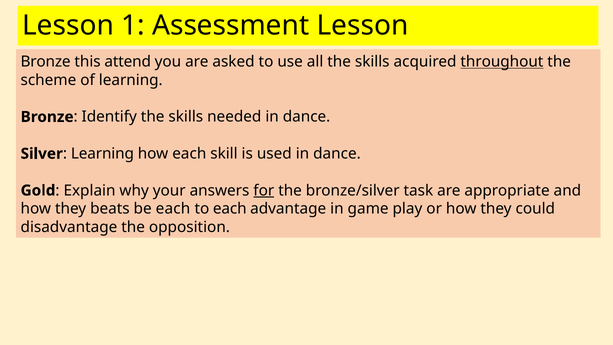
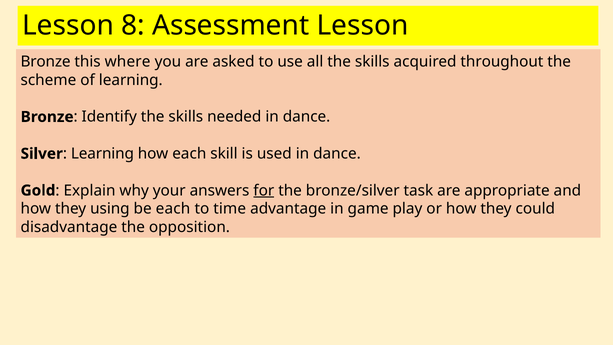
1: 1 -> 8
attend: attend -> where
throughout underline: present -> none
beats: beats -> using
to each: each -> time
